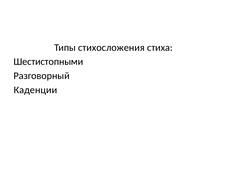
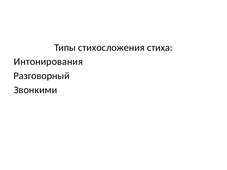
Шестистопными: Шестистопными -> Интонирования
Каденции: Каденции -> Звонкими
